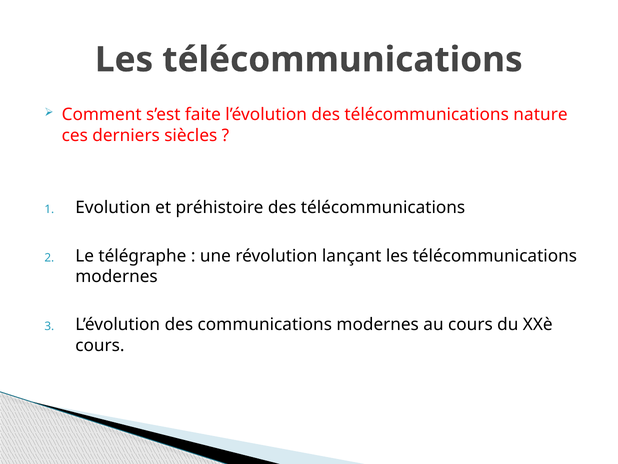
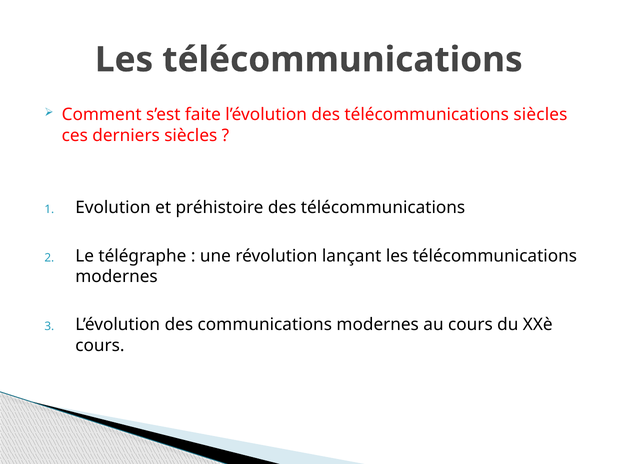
télécommunications nature: nature -> siècles
